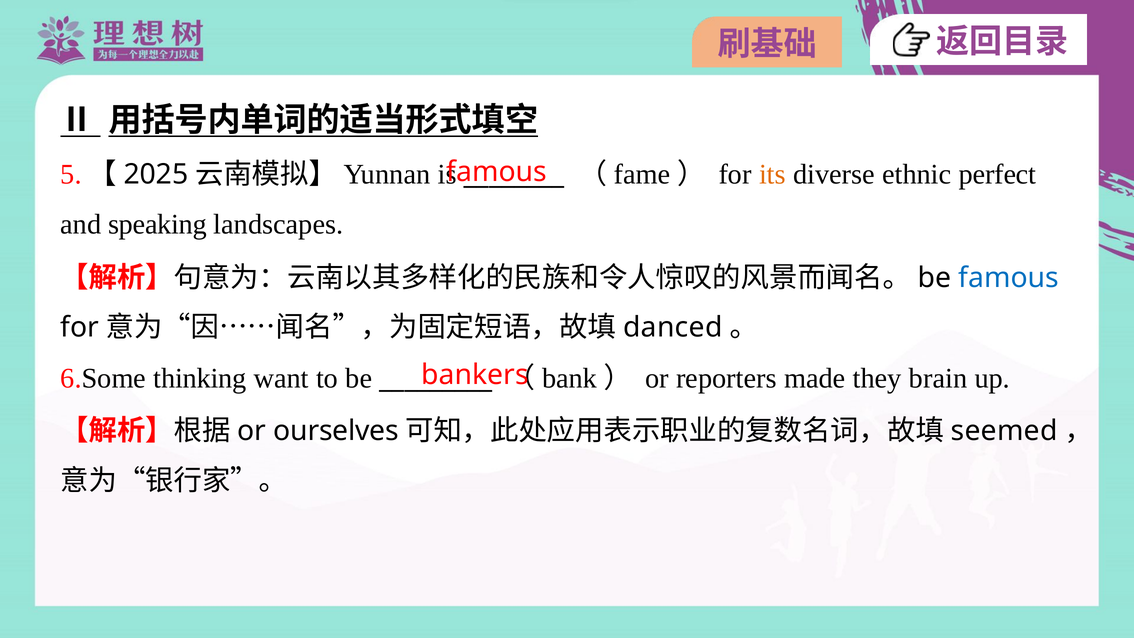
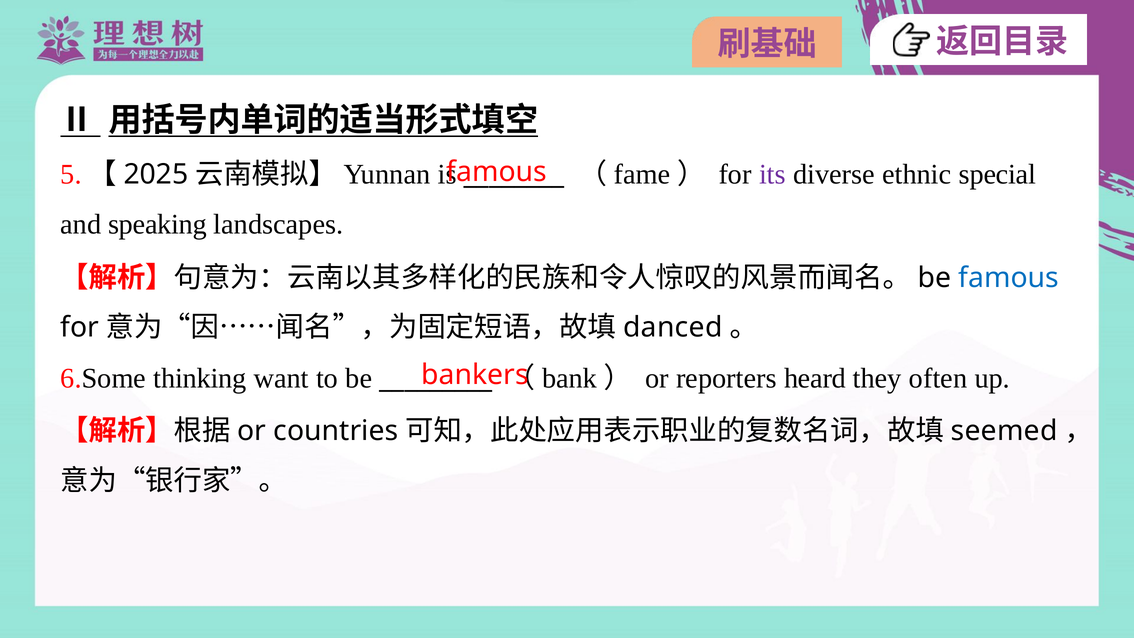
its colour: orange -> purple
perfect: perfect -> special
made: made -> heard
brain: brain -> often
ourselves: ourselves -> countries
